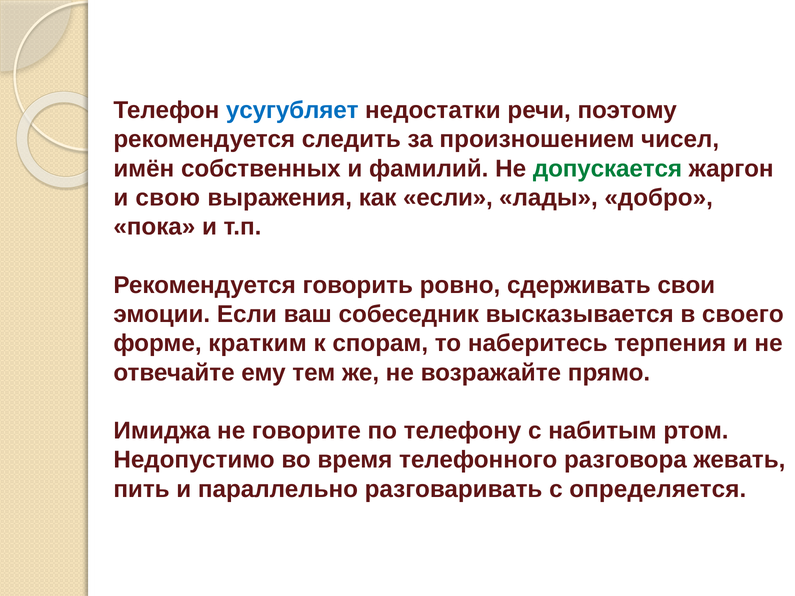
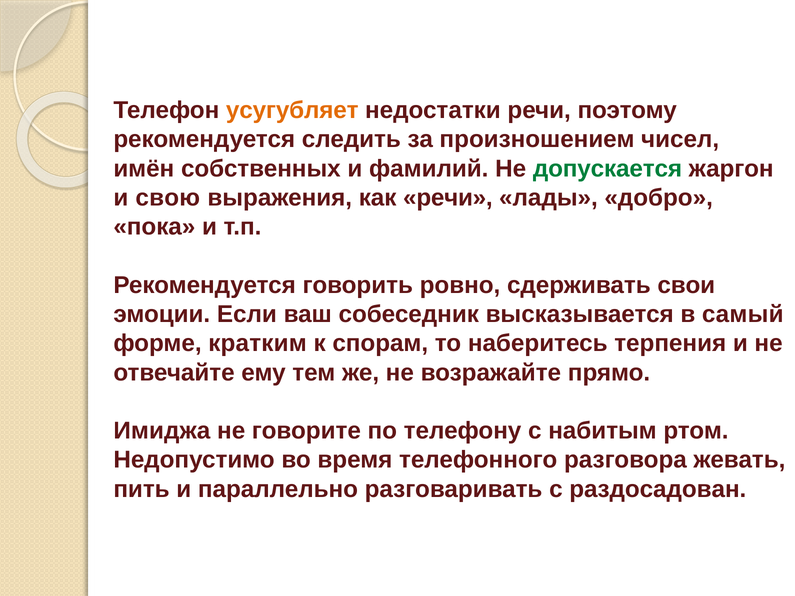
усугубляет colour: blue -> orange
как если: если -> речи
своего: своего -> самый
определяется: определяется -> раздосадован
